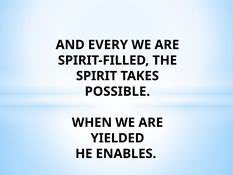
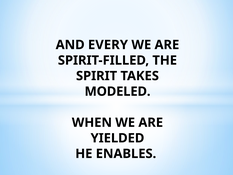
POSSIBLE: POSSIBLE -> MODELED
